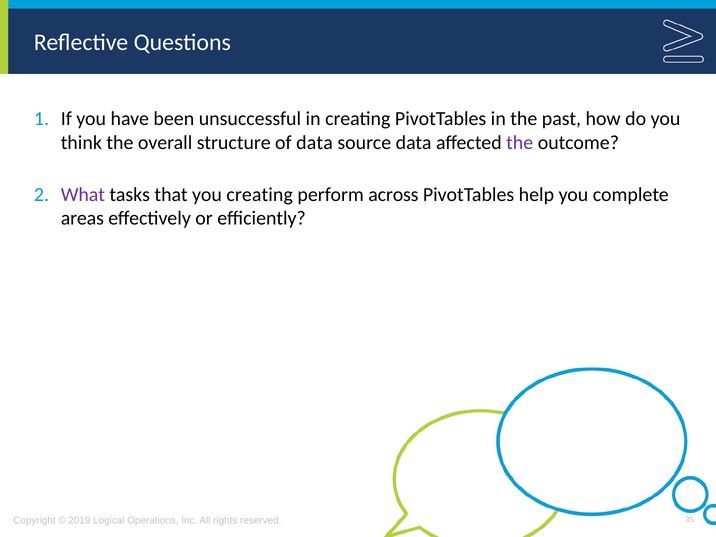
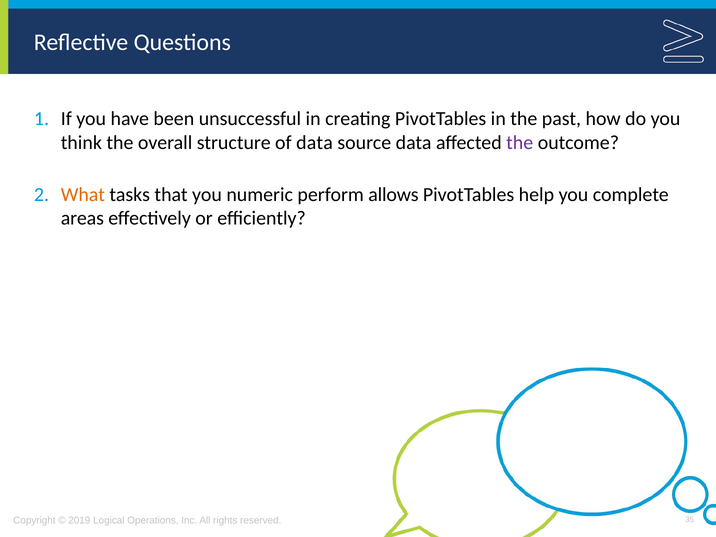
What colour: purple -> orange
you creating: creating -> numeric
across: across -> allows
